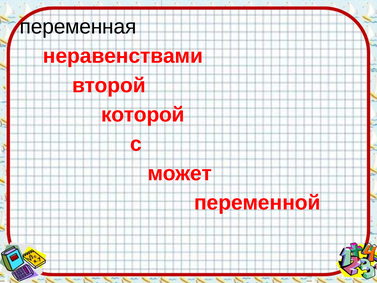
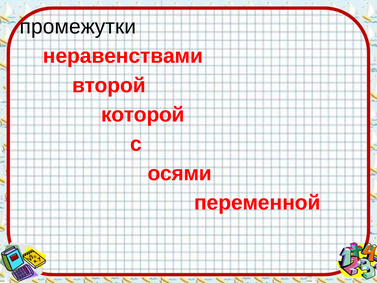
переменная: переменная -> промежутки
может: может -> осями
